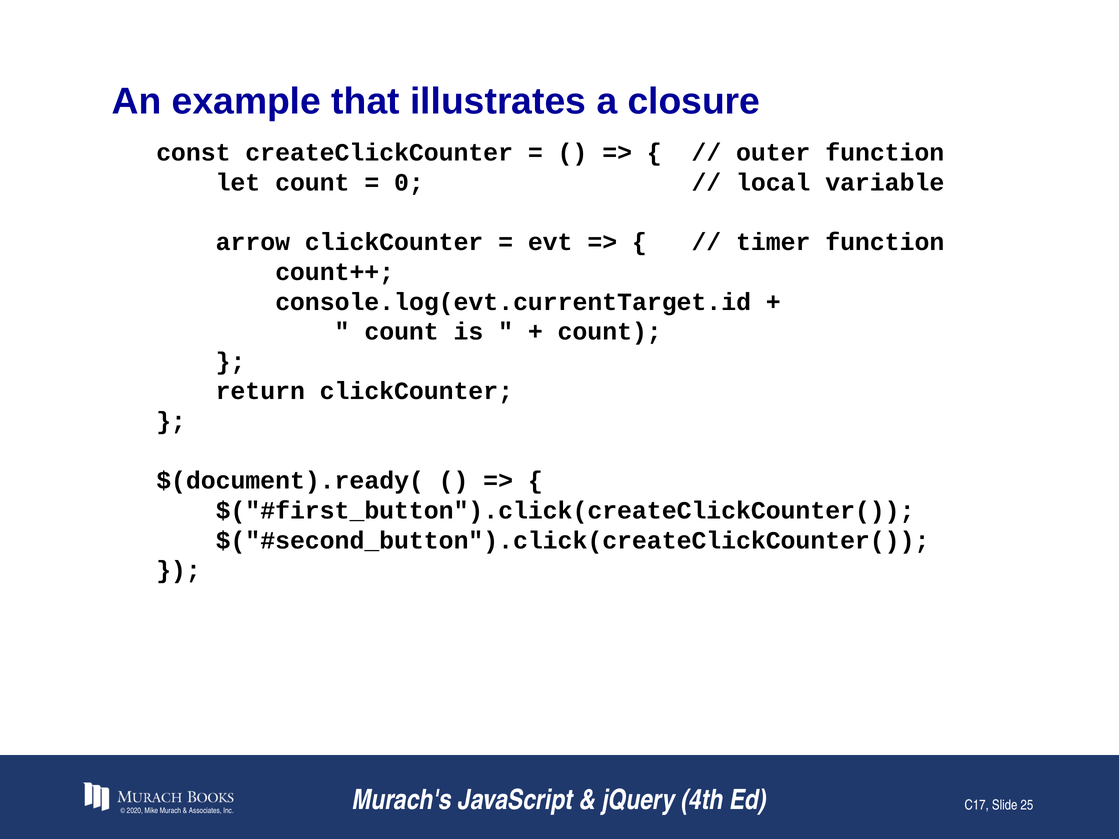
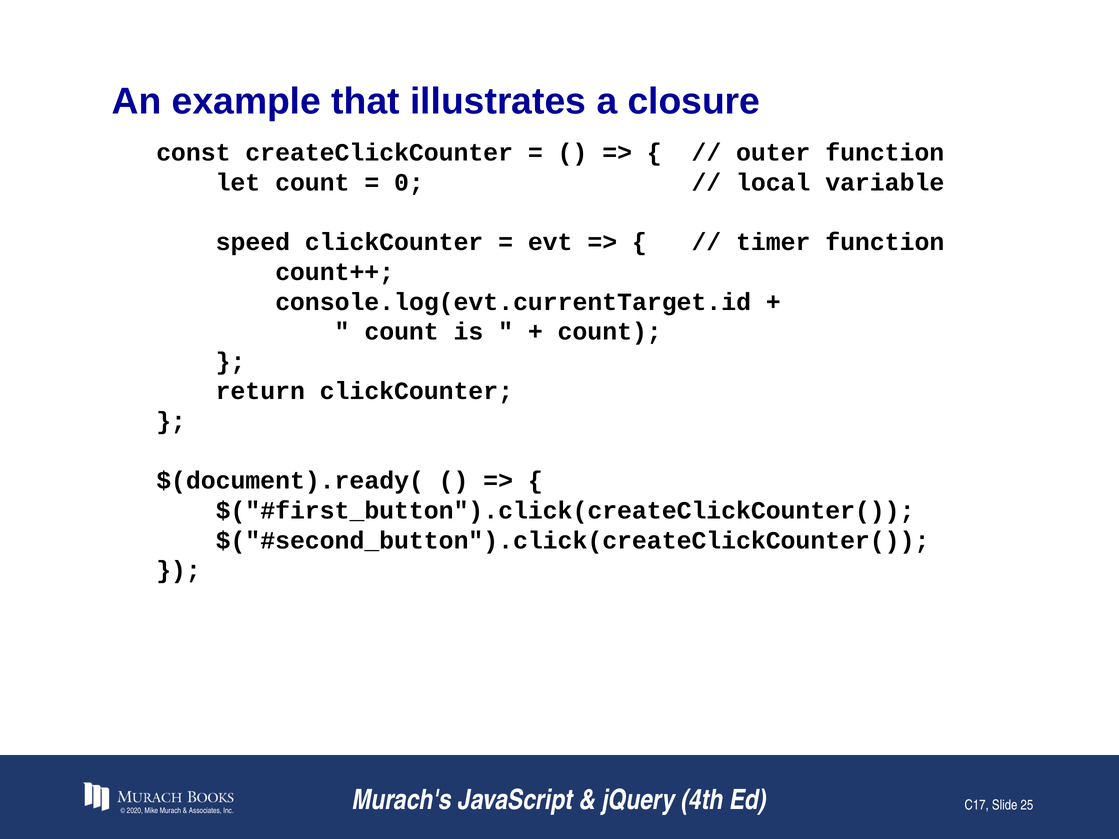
arrow: arrow -> speed
